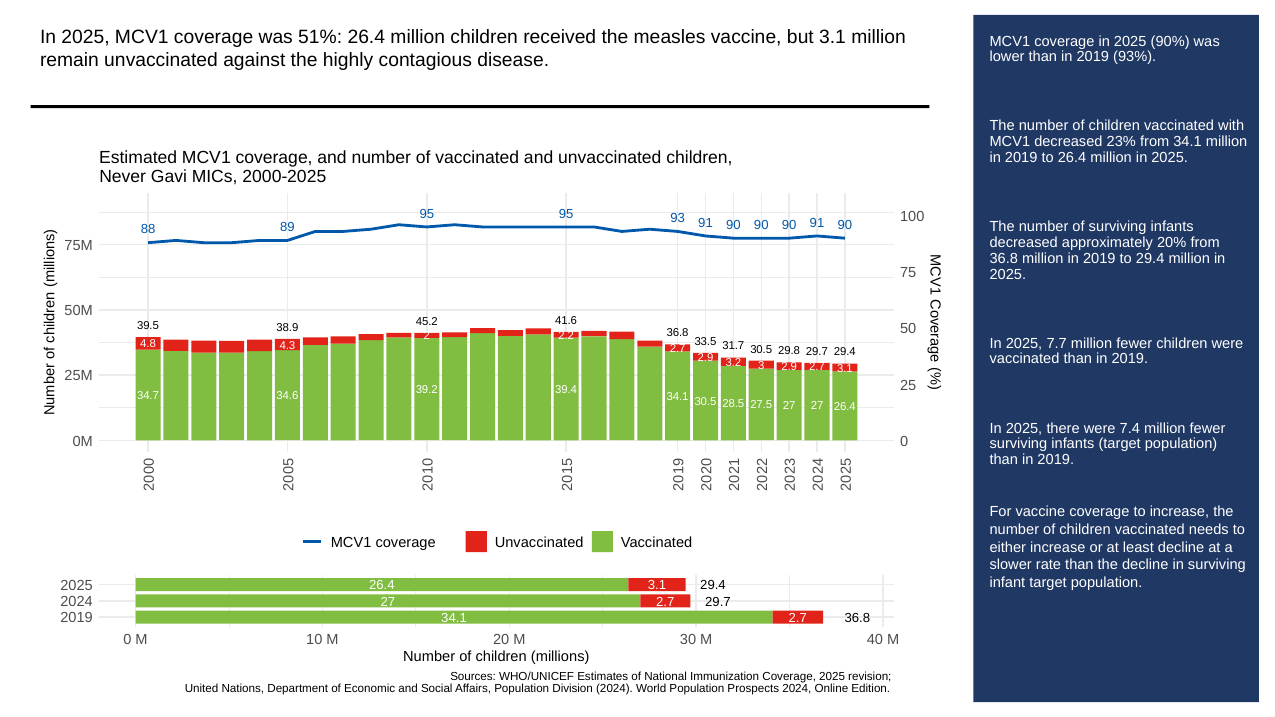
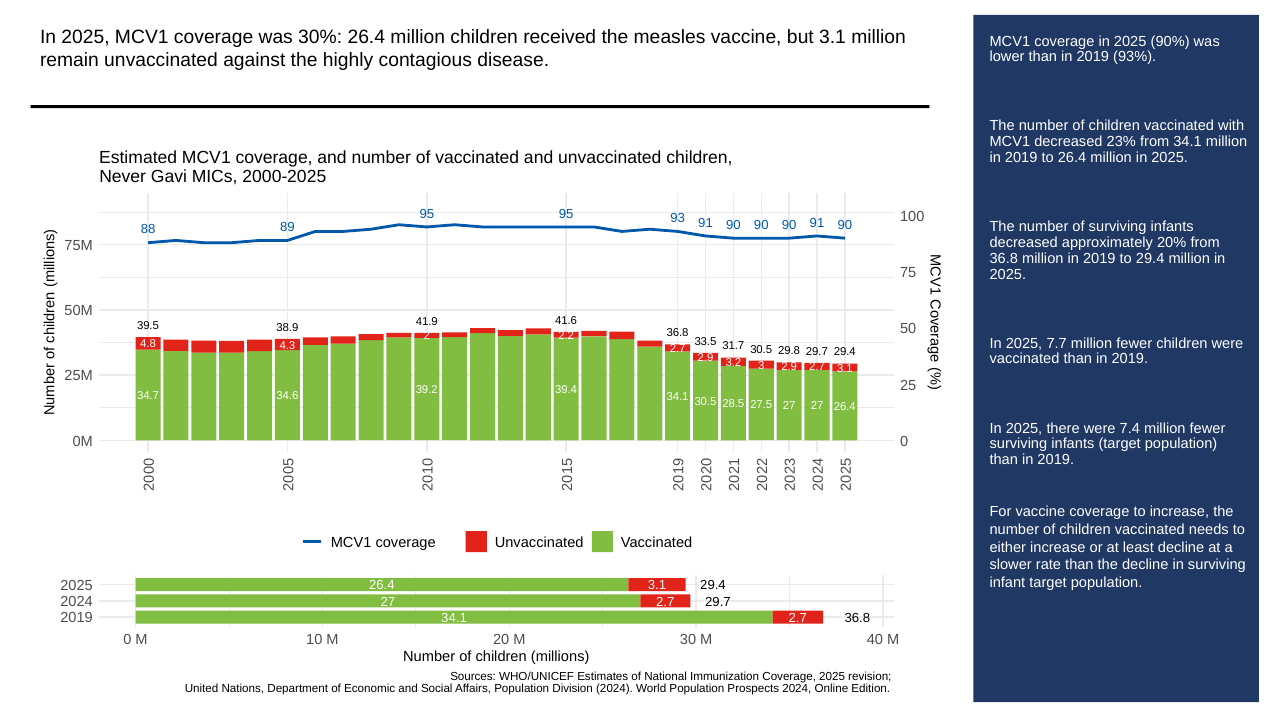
51%: 51% -> 30%
45.2: 45.2 -> 41.9
